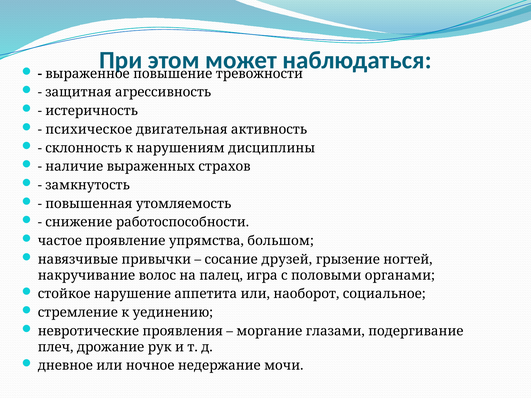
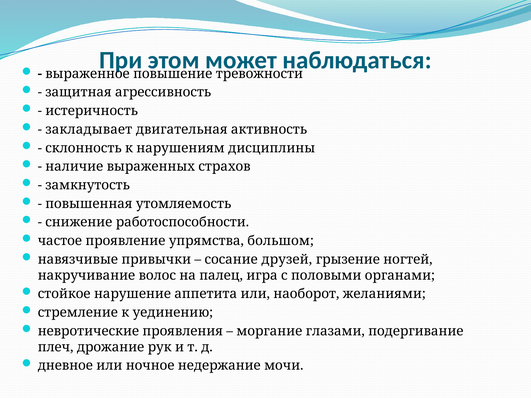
психическое: психическое -> закладывает
социальное: социальное -> желаниями
